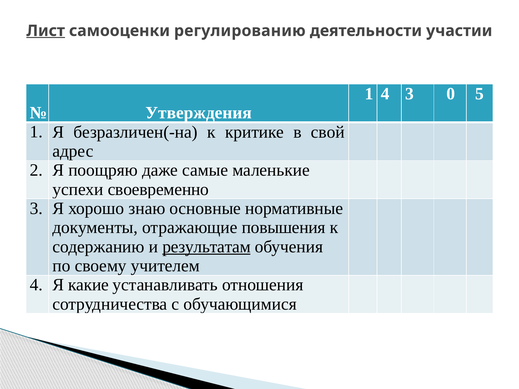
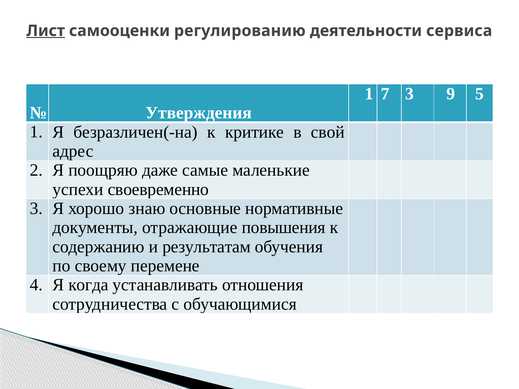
участии: участии -> сервиса
1 4: 4 -> 7
0: 0 -> 9
результатам underline: present -> none
учителем: учителем -> перемене
какие: какие -> когда
